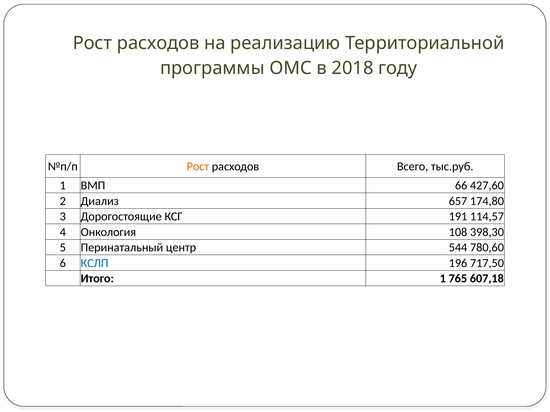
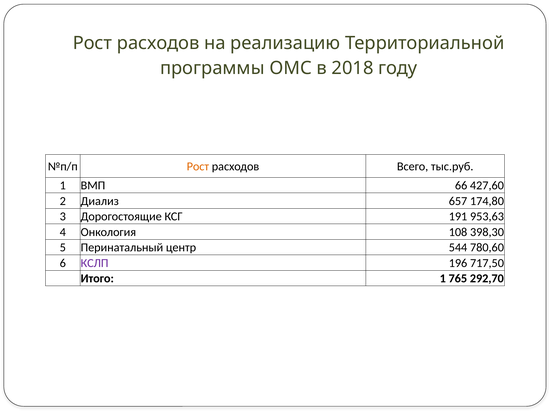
114,57: 114,57 -> 953,63
КСЛП colour: blue -> purple
607,18: 607,18 -> 292,70
